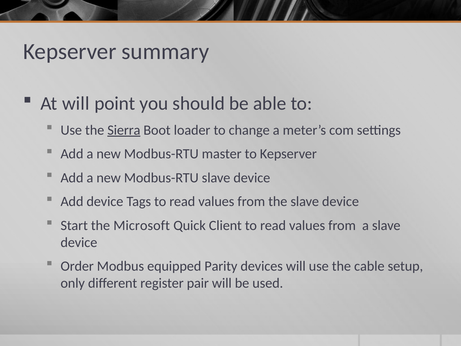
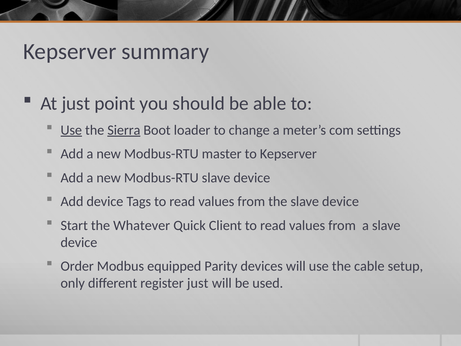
At will: will -> just
Use at (71, 130) underline: none -> present
Microsoft: Microsoft -> Whatever
register pair: pair -> just
